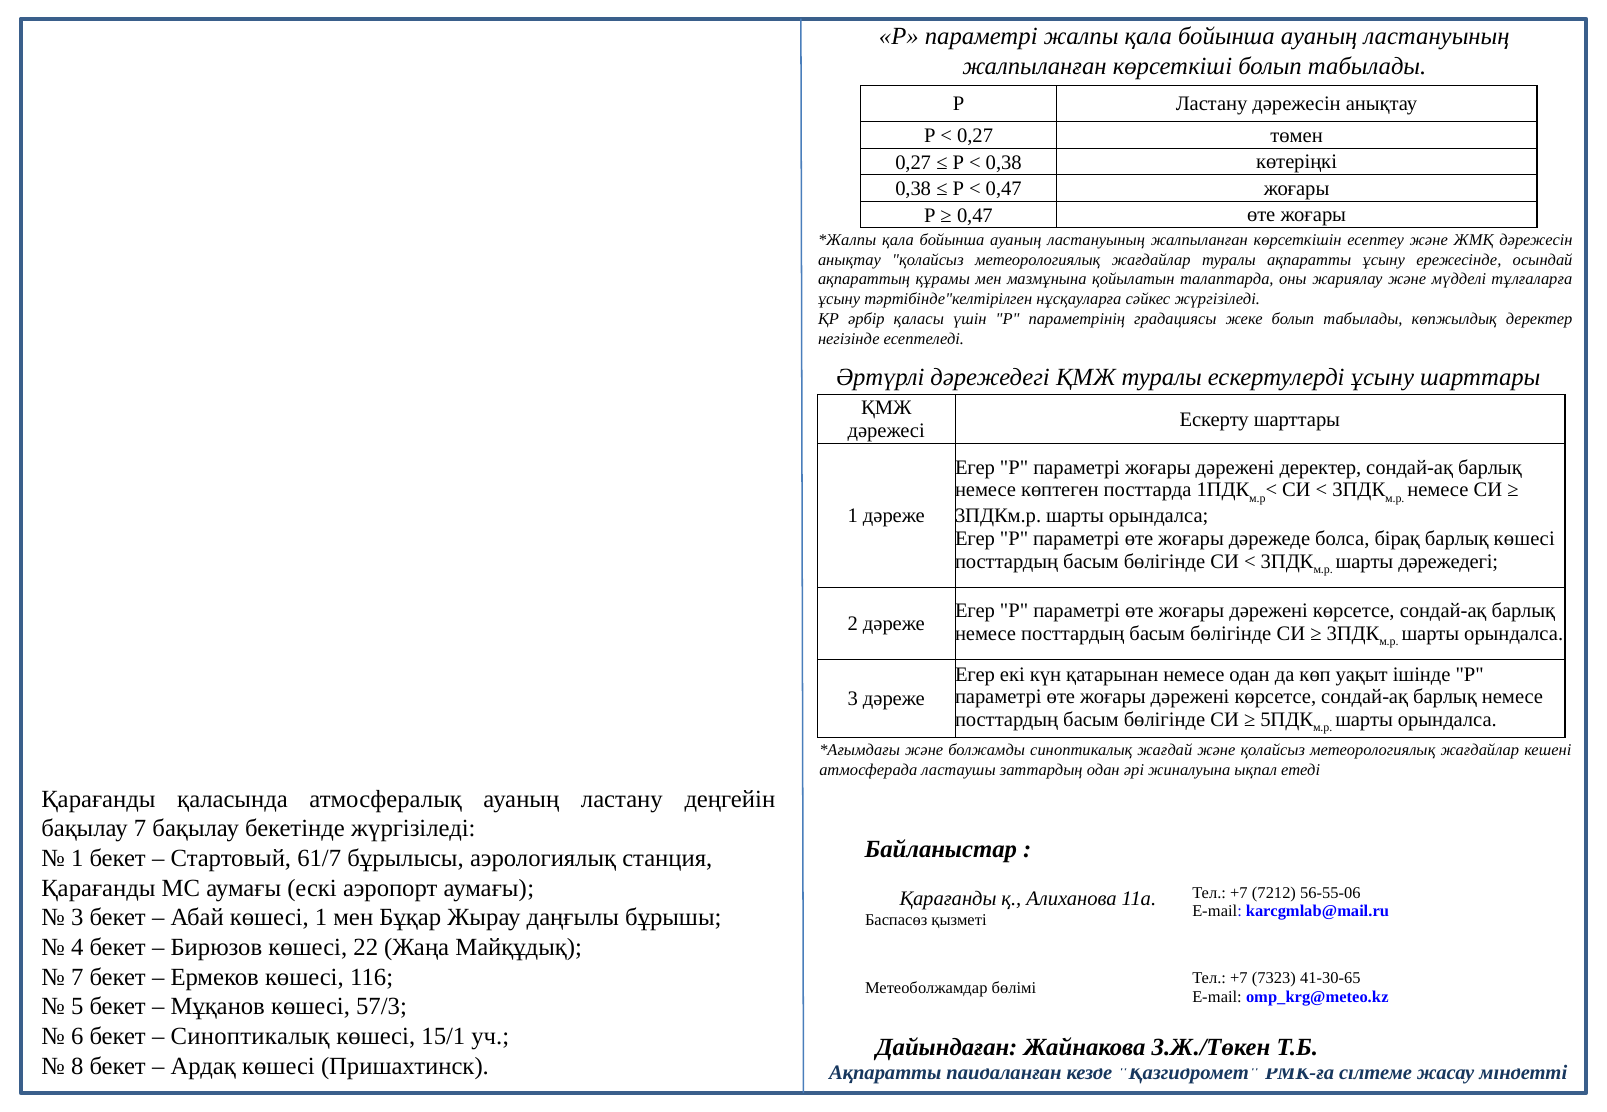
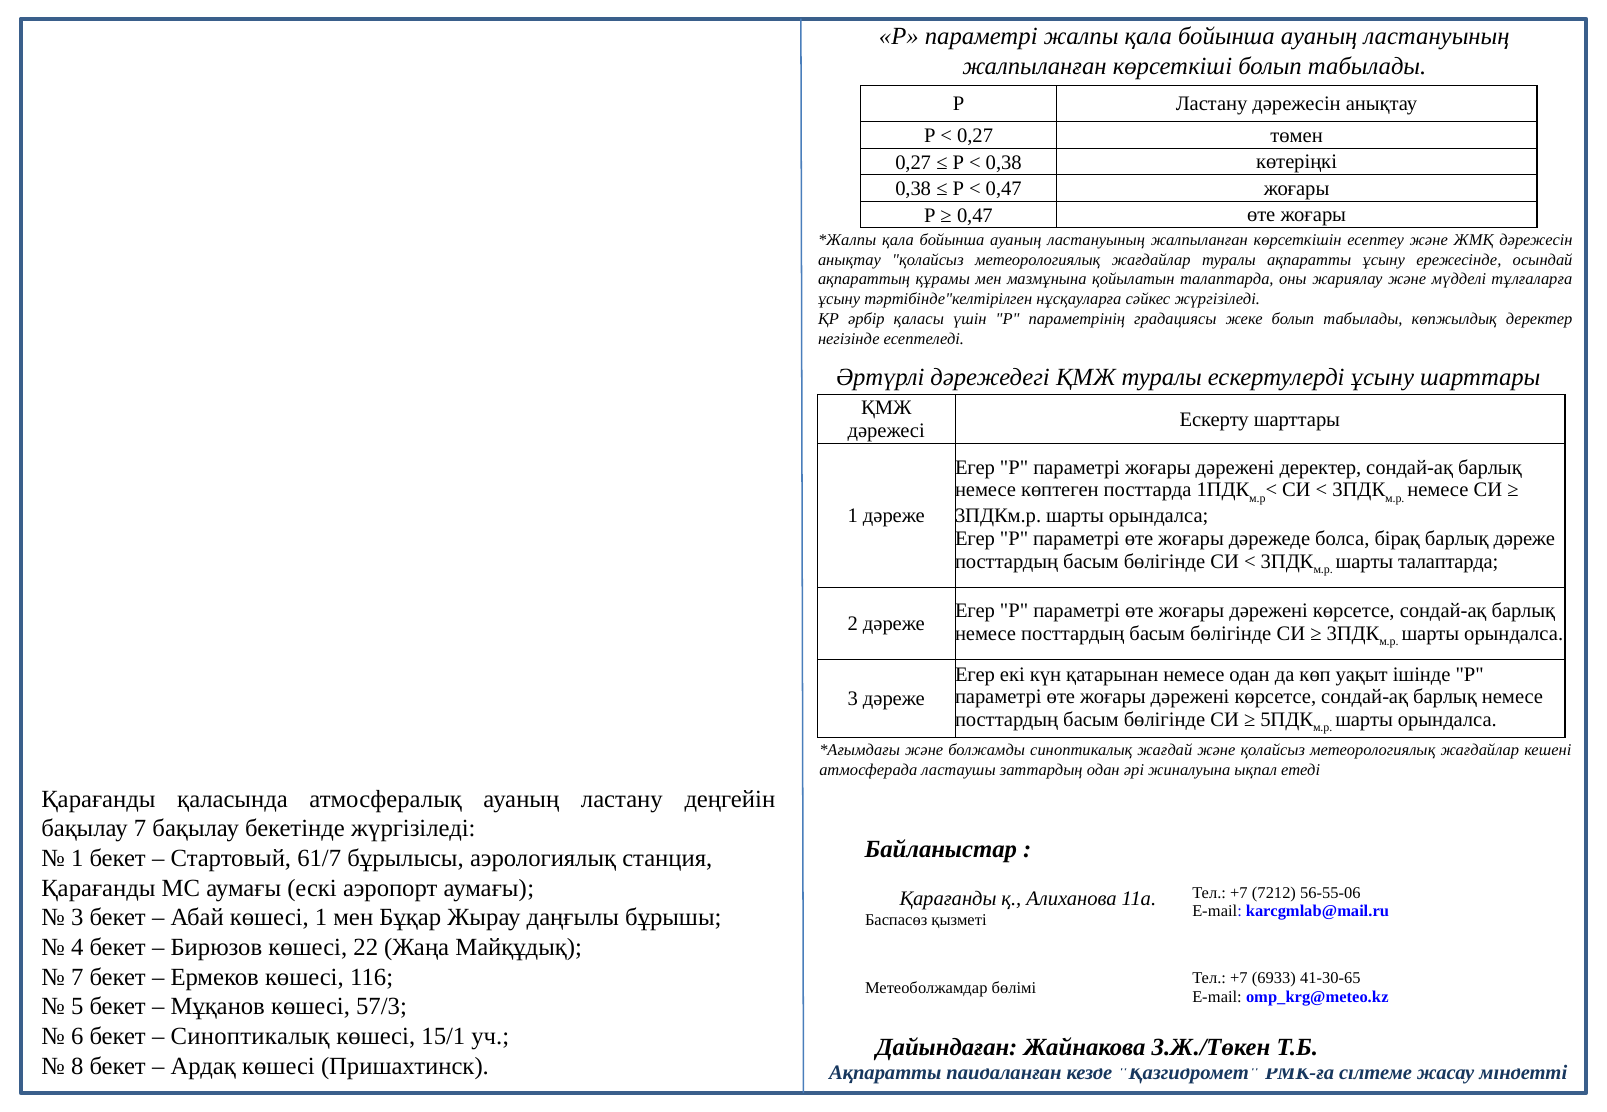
барлық көшесі: көшесі -> дәреже
шарты дәрежедегі: дәрежедегі -> талаптарда
7323: 7323 -> 6933
